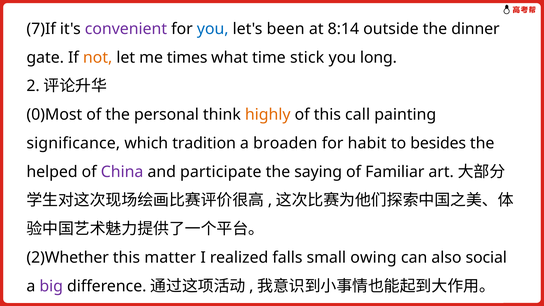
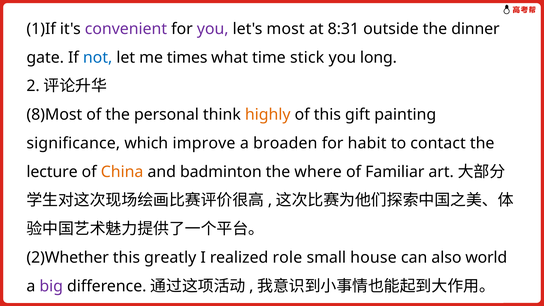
7)If: 7)If -> 1)If
you at (213, 29) colour: blue -> purple
been: been -> most
8:14: 8:14 -> 8:31
not colour: orange -> blue
0)Most: 0)Most -> 8)Most
call: call -> gift
tradition: tradition -> improve
besides: besides -> contact
helped: helped -> lecture
China colour: purple -> orange
participate: participate -> badminton
saying: saying -> where
matter: matter -> greatly
falls: falls -> role
owing: owing -> house
social: social -> world
